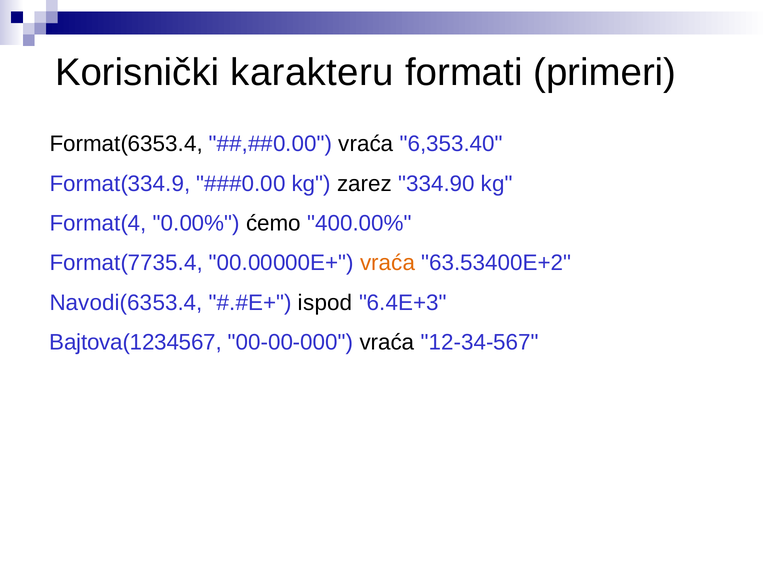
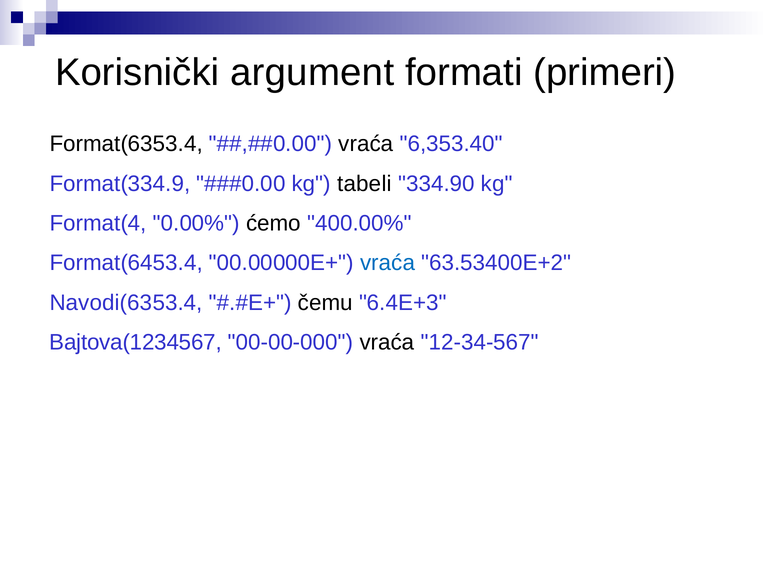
karakteru: karakteru -> argument
zarez: zarez -> tabeli
Format(7735.4: Format(7735.4 -> Format(6453.4
vraća at (388, 263) colour: orange -> blue
ispod: ispod -> čemu
